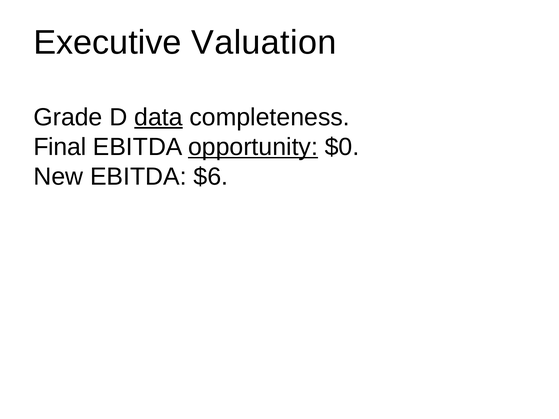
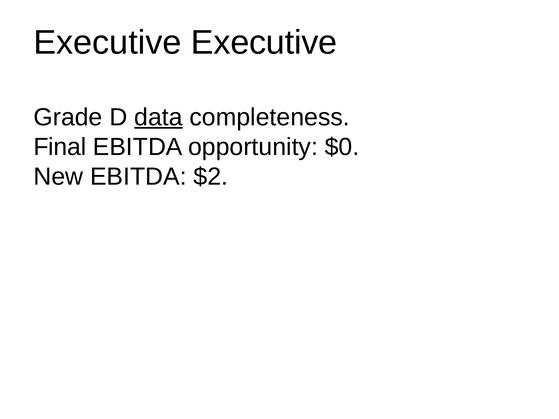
Executive Valuation: Valuation -> Executive
opportunity underline: present -> none
$6: $6 -> $2
